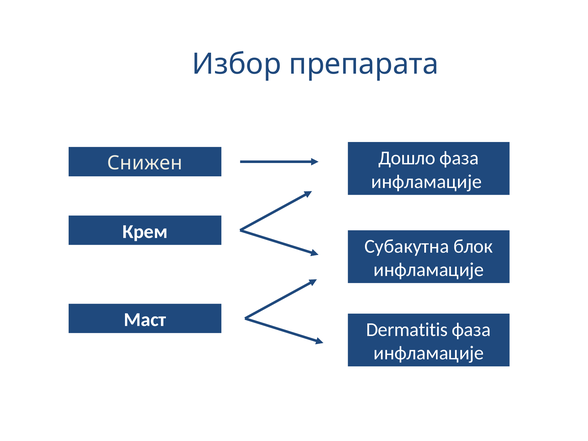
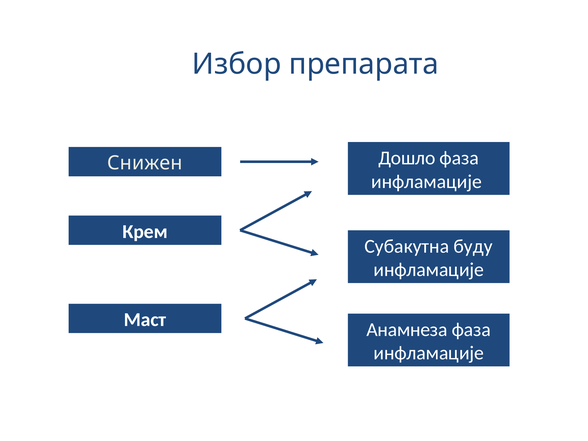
блок: блок -> буду
Dermatitis: Dermatitis -> Анамнеза
